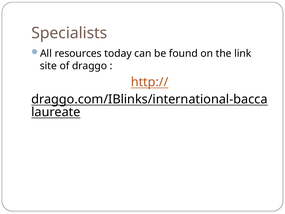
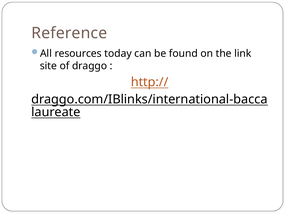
Specialists: Specialists -> Reference
